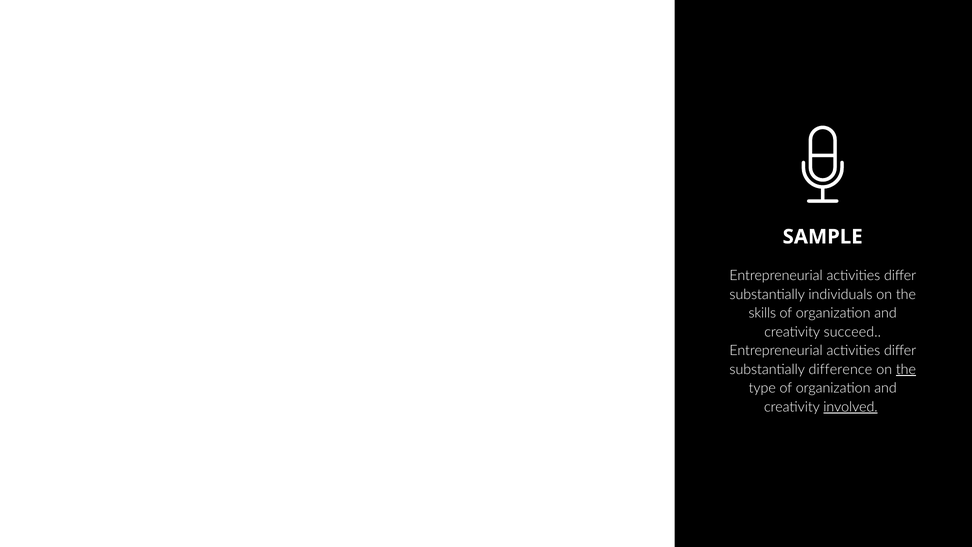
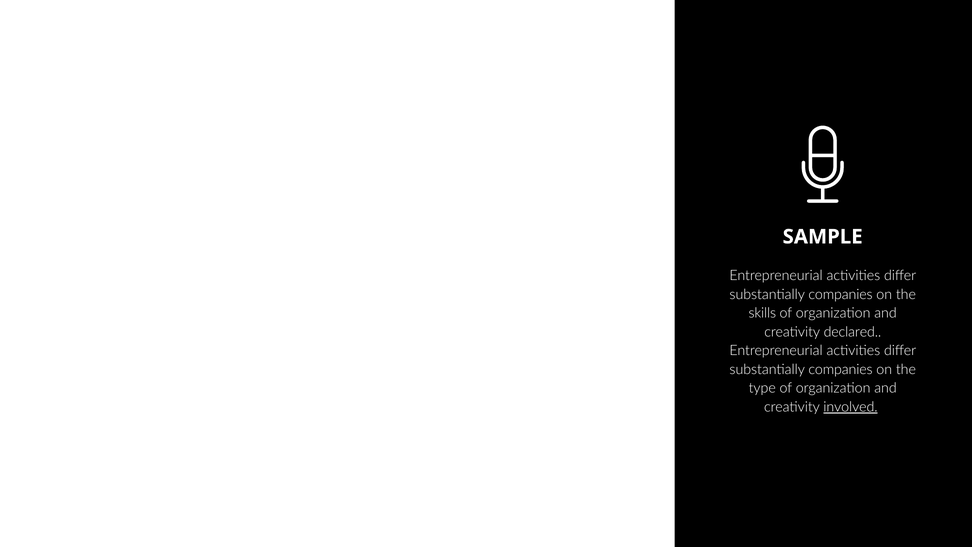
individuals at (840, 294): individuals -> companies
succeed: succeed -> declared
difference at (840, 369): difference -> companies
the at (906, 369) underline: present -> none
